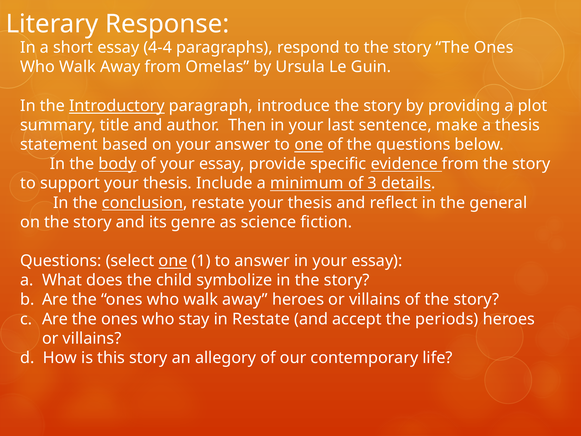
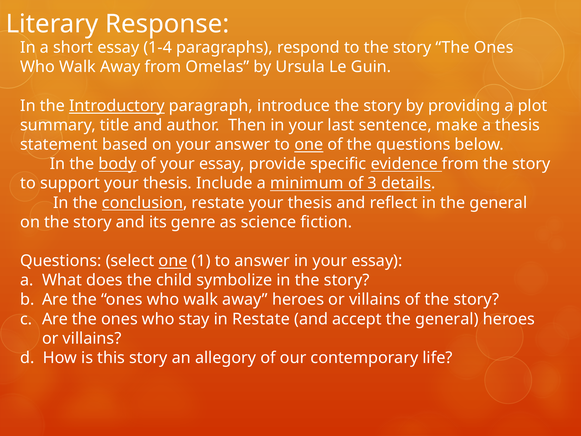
4-4: 4-4 -> 1-4
accept the periods: periods -> general
